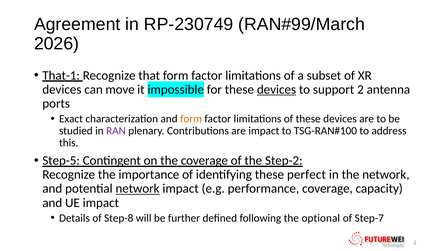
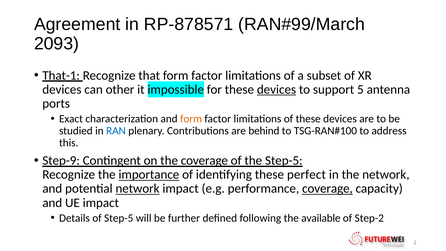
RP-230749: RP-230749 -> RP-878571
2026: 2026 -> 2093
move: move -> other
support 2: 2 -> 5
RAN colour: purple -> blue
are impact: impact -> behind
Step-5: Step-5 -> Step-9
the Step-2: Step-2 -> Step-5
importance underline: none -> present
coverage at (327, 189) underline: none -> present
of Step-8: Step-8 -> Step-5
optional: optional -> available
Step-7: Step-7 -> Step-2
